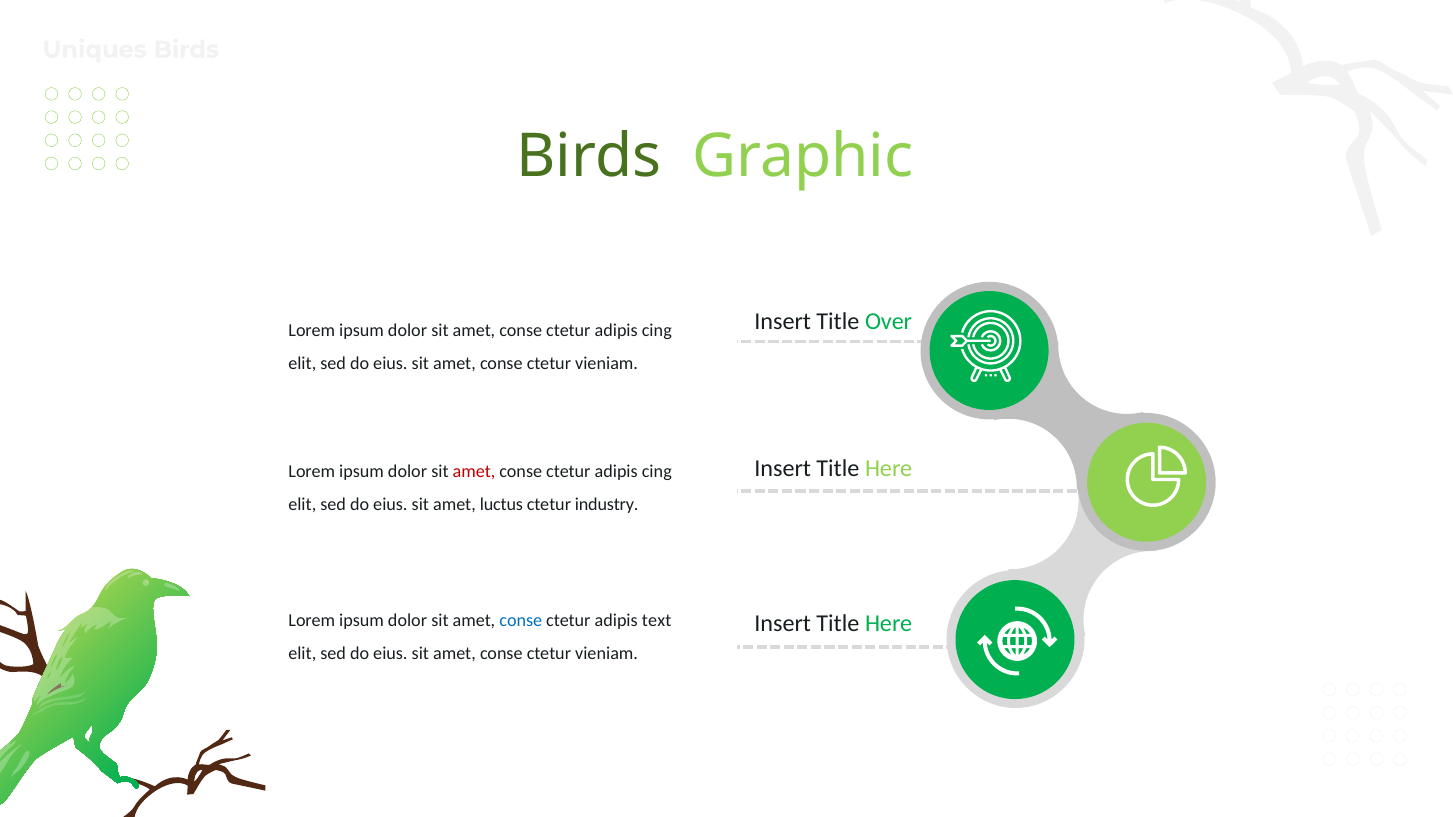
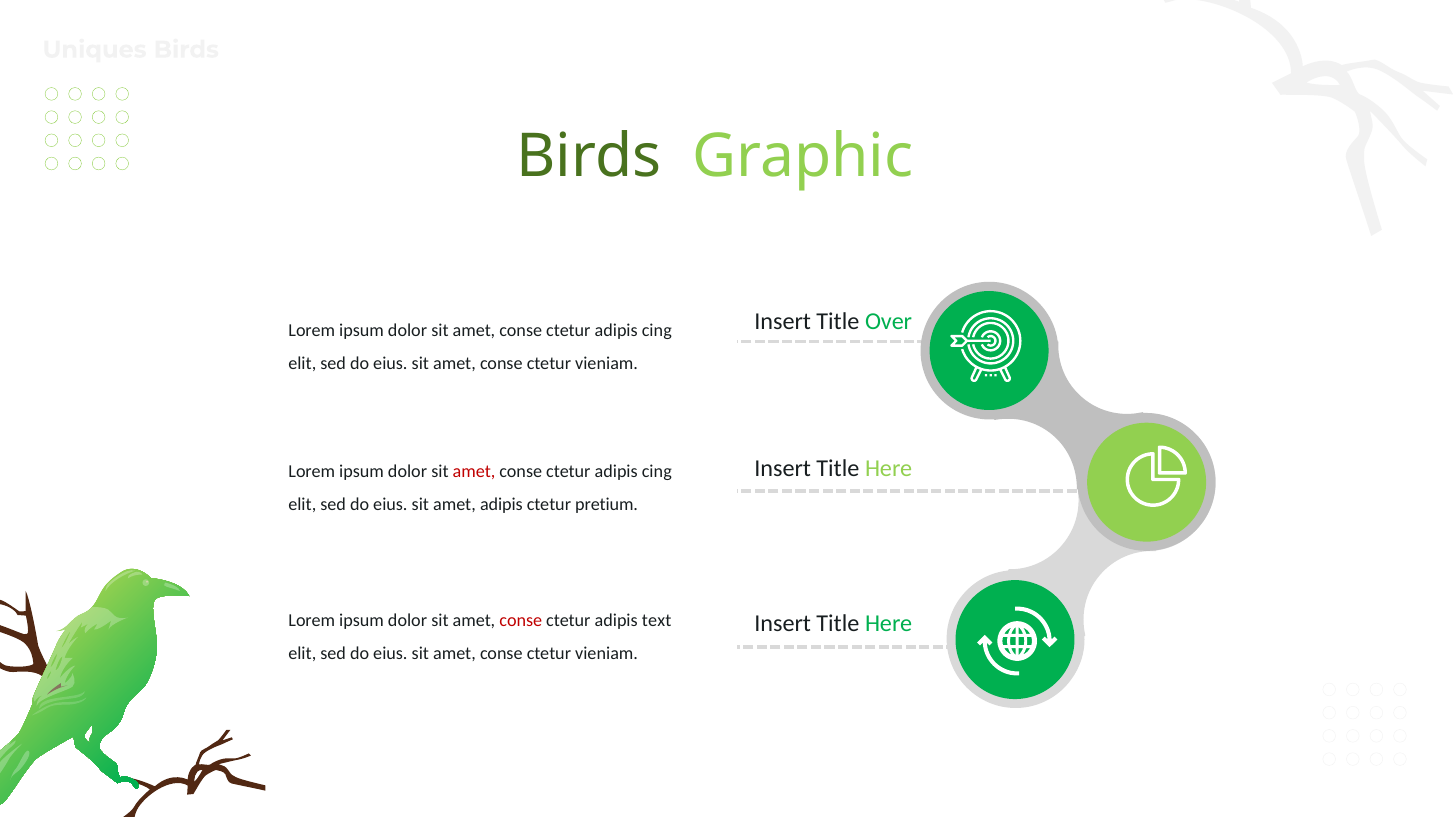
amet luctus: luctus -> adipis
industry: industry -> pretium
conse at (521, 621) colour: blue -> red
